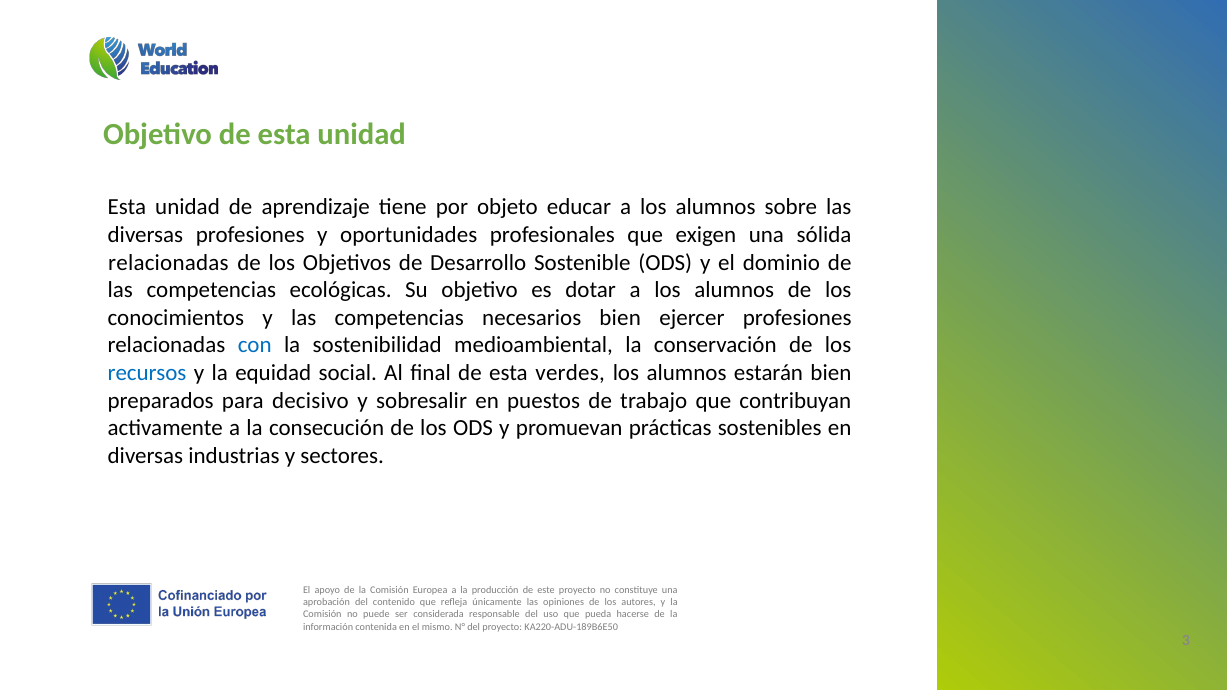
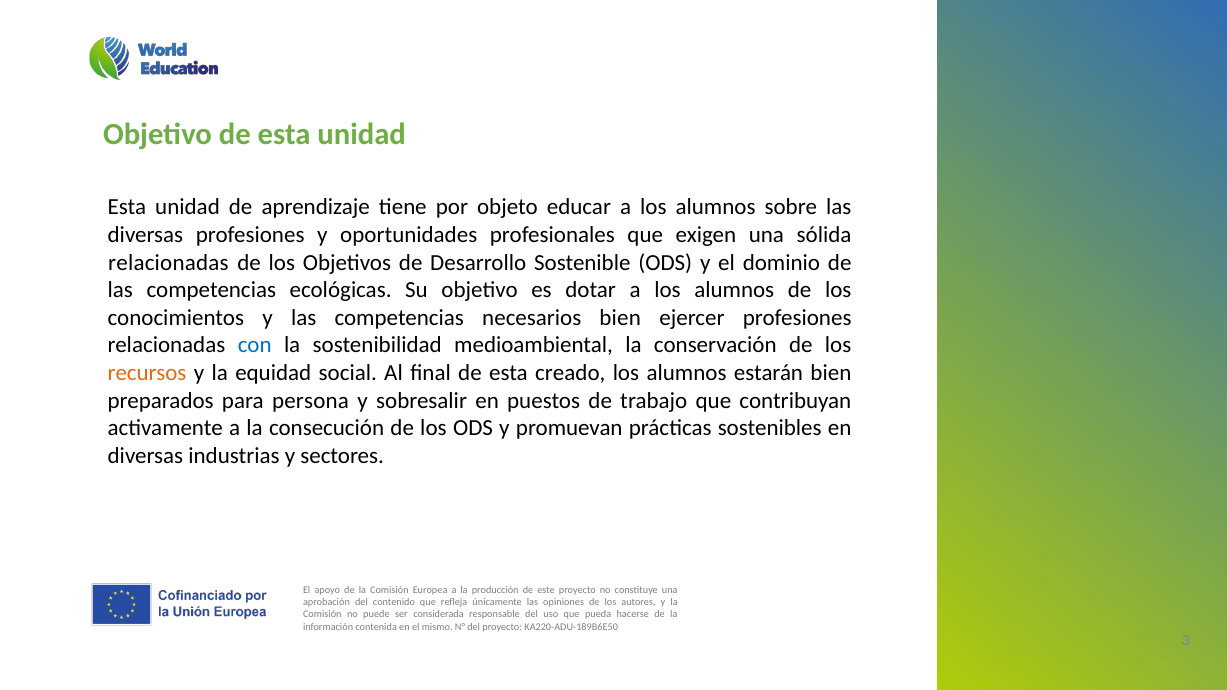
recursos colour: blue -> orange
verdes: verdes -> creado
decisivo: decisivo -> persona
